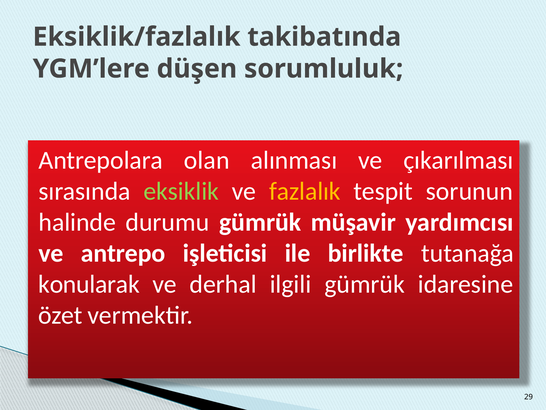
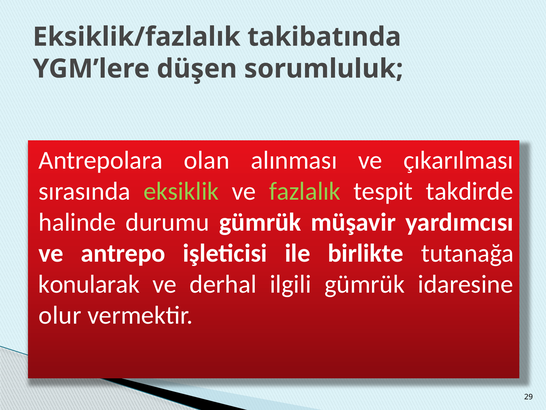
fazlalık colour: yellow -> light green
sorunun: sorunun -> takdirde
özet: özet -> olur
